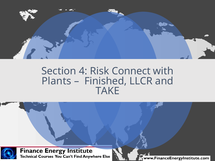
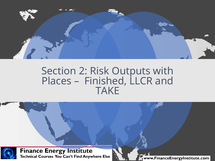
4: 4 -> 2
Connect: Connect -> Outputs
Plants: Plants -> Places
